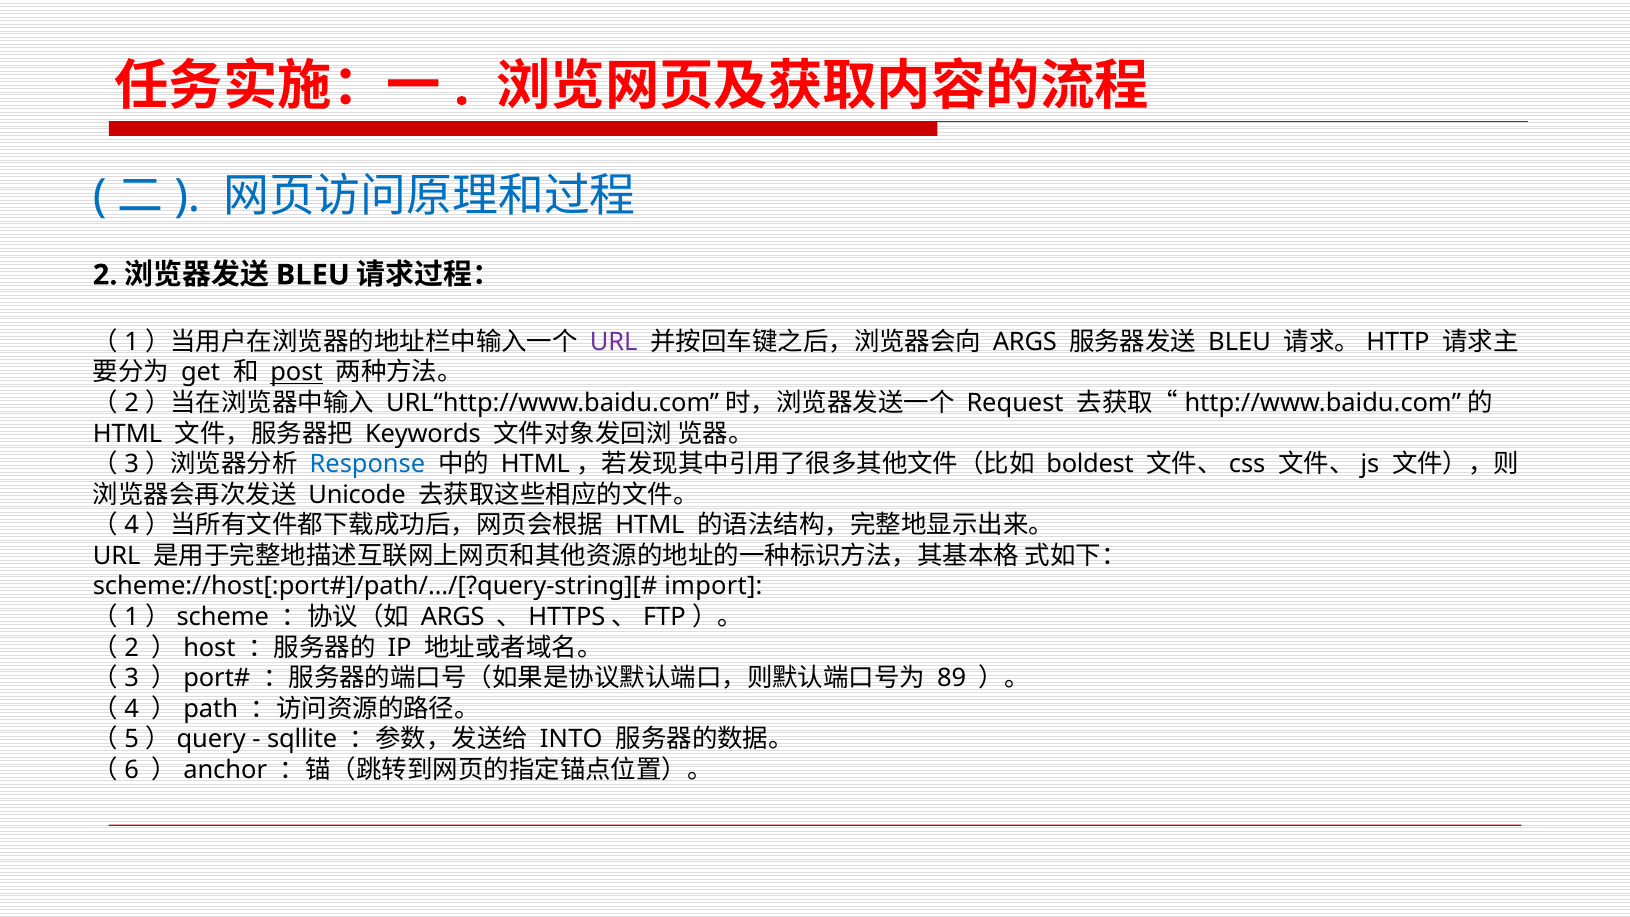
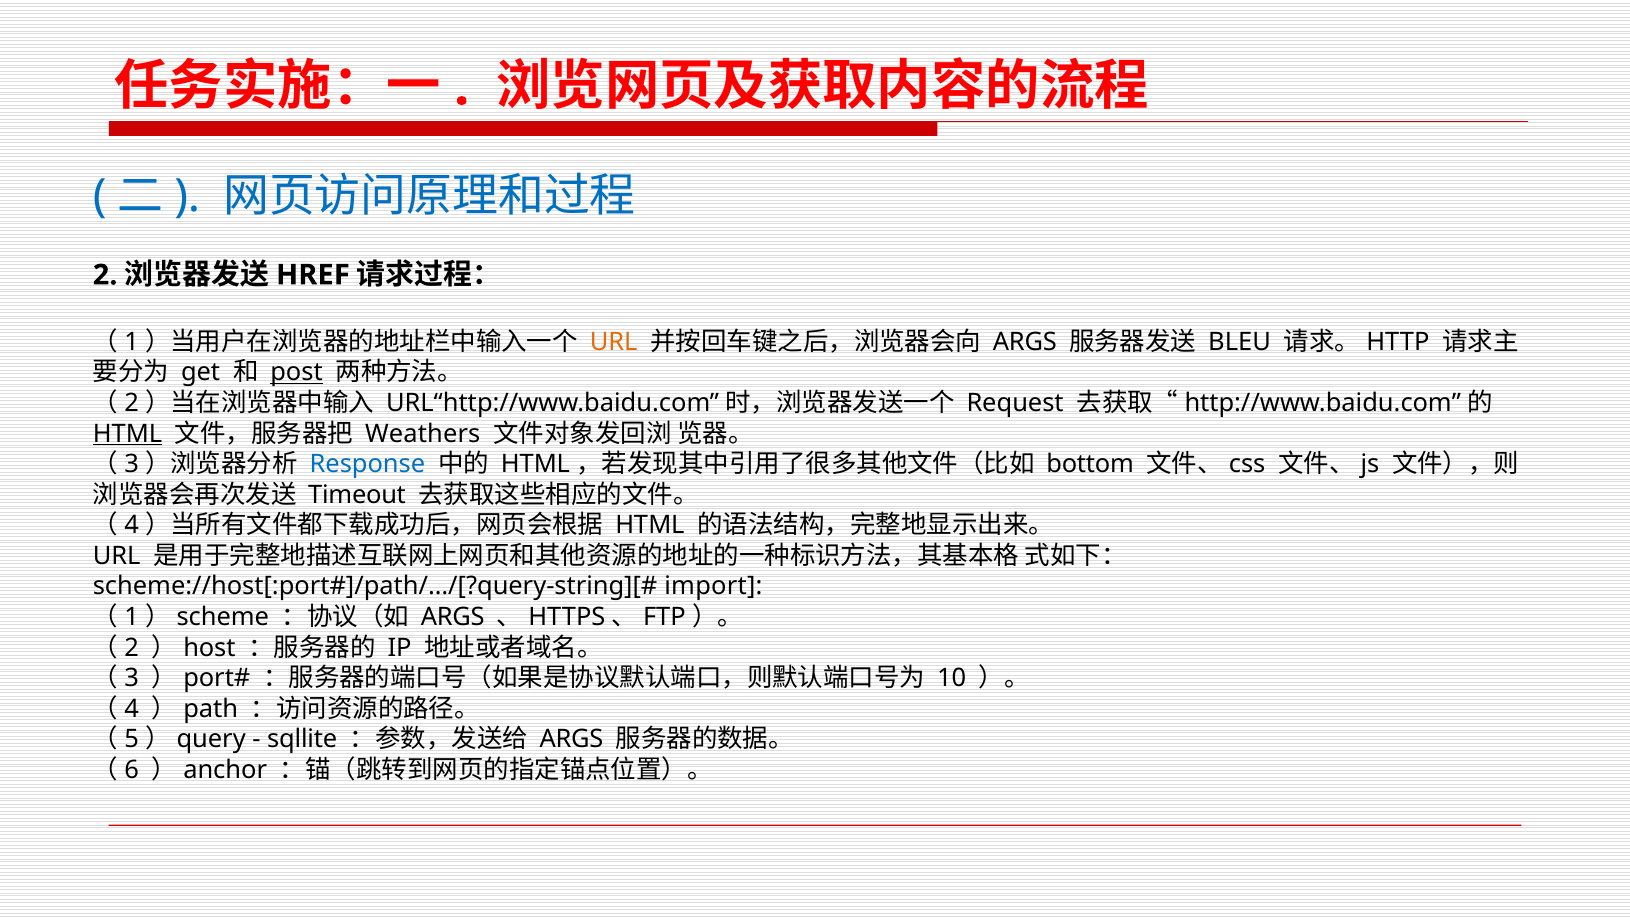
BLEU at (313, 275): BLEU -> HREF
URL at (614, 342) colour: purple -> orange
HTML at (128, 434) underline: none -> present
Keywords: Keywords -> Weathers
boldest: boldest -> bottom
Unicode: Unicode -> Timeout
89: 89 -> 10
INTO at (571, 739): INTO -> ARGS
